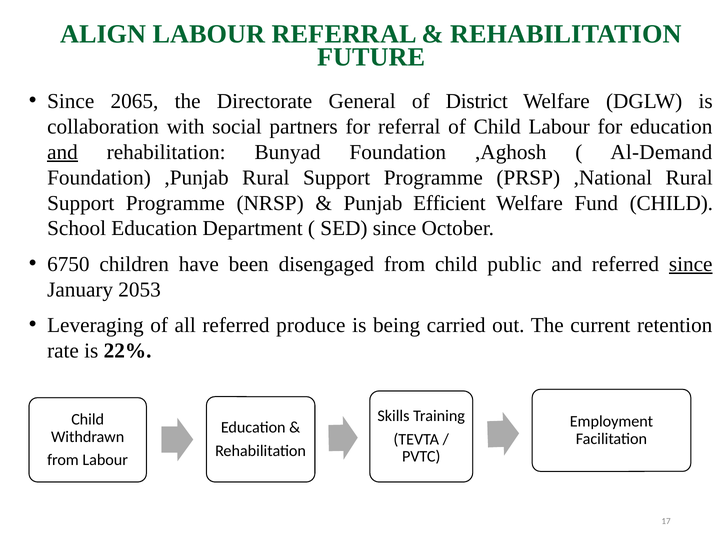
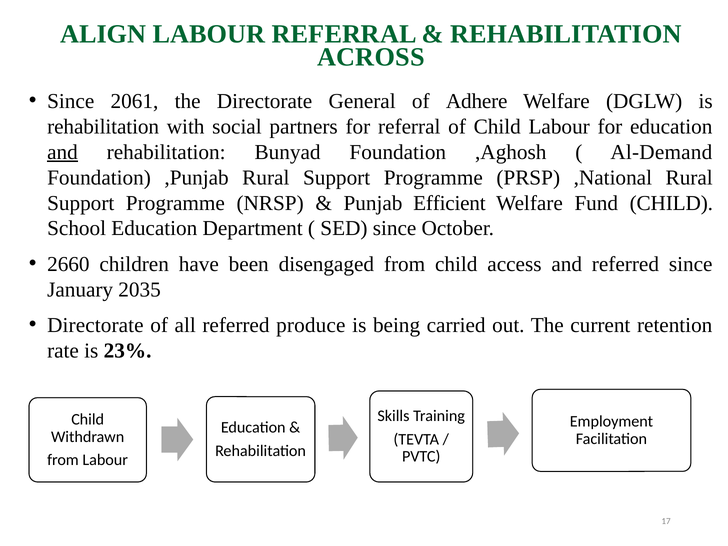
FUTURE: FUTURE -> ACROSS
2065: 2065 -> 2061
District: District -> Adhere
collaboration at (103, 127): collaboration -> rehabilitation
6750: 6750 -> 2660
public: public -> access
since at (691, 264) underline: present -> none
2053: 2053 -> 2035
Leveraging at (95, 325): Leveraging -> Directorate
22%: 22% -> 23%
